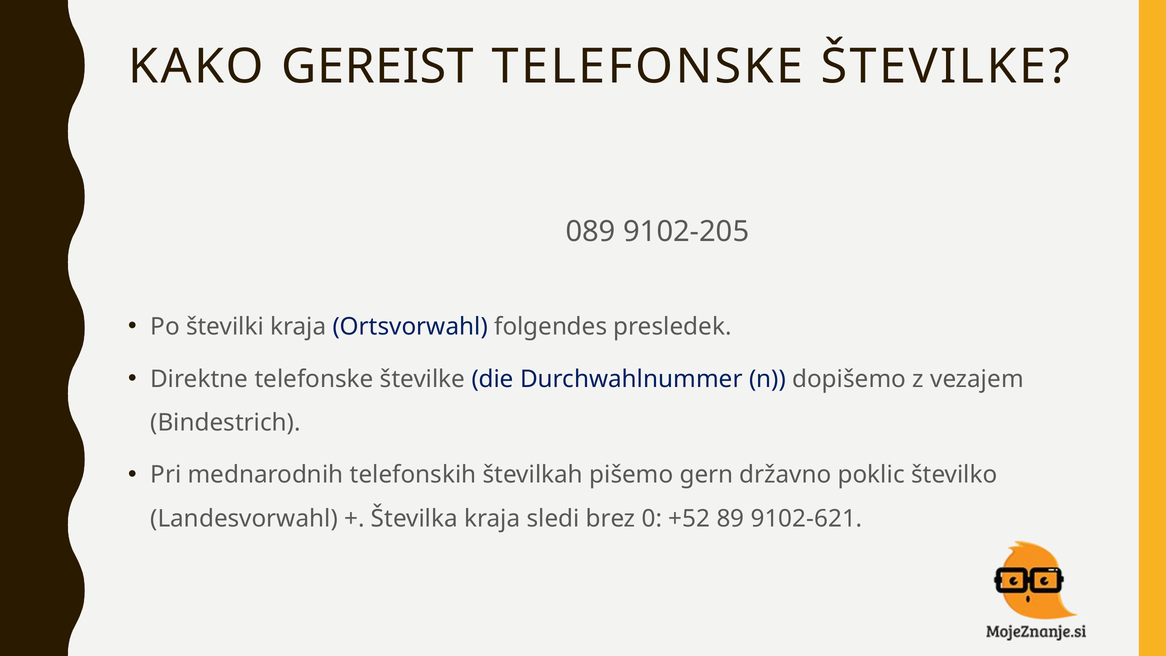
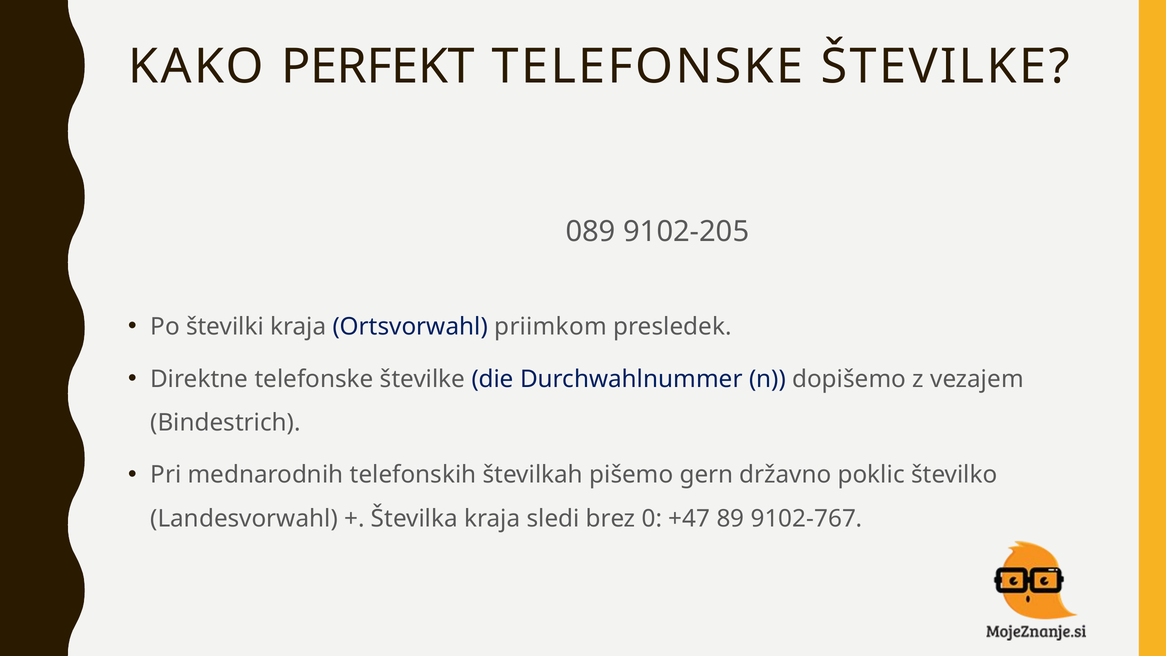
GEREIST: GEREIST -> PERFEKT
folgendes: folgendes -> priimkom
+52: +52 -> +47
9102-621: 9102-621 -> 9102-767
